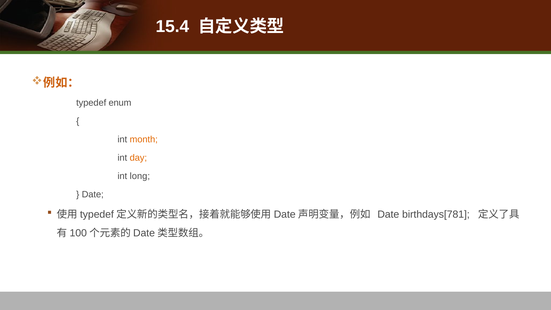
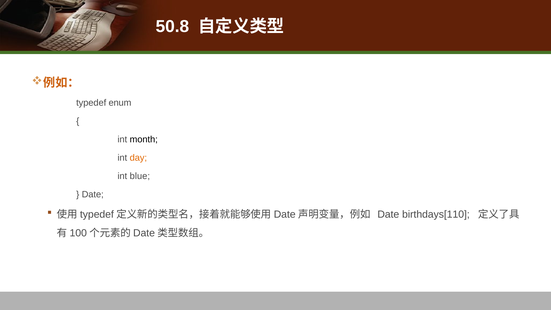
15.4: 15.4 -> 50.8
month colour: orange -> black
long: long -> blue
birthdays[781: birthdays[781 -> birthdays[110
